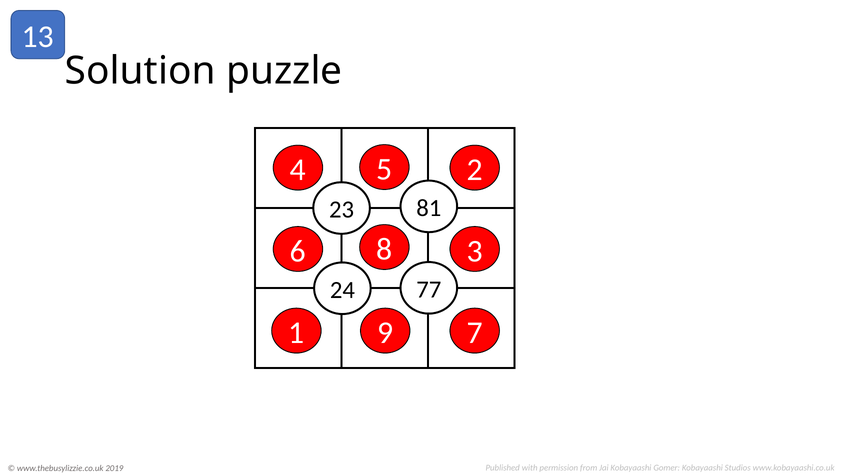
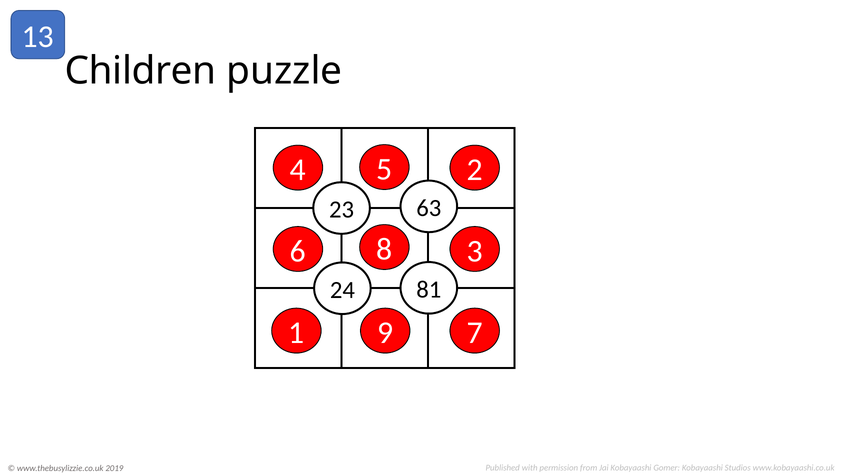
Solution: Solution -> Children
81: 81 -> 63
77: 77 -> 81
